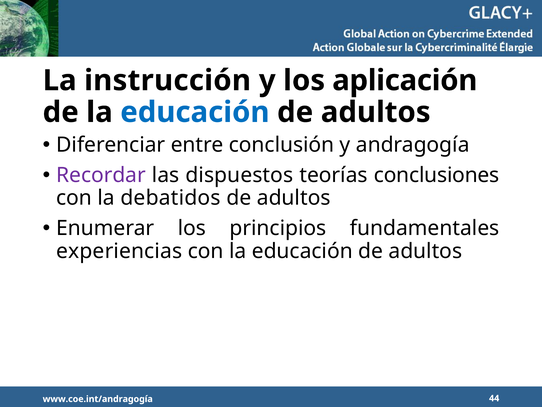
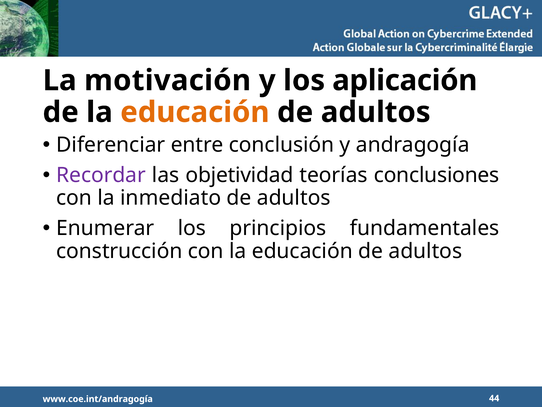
instrucción: instrucción -> motivación
educación at (195, 112) colour: blue -> orange
dispuestos: dispuestos -> objetividad
debatidos: debatidos -> inmediato
experiencias: experiencias -> construcción
